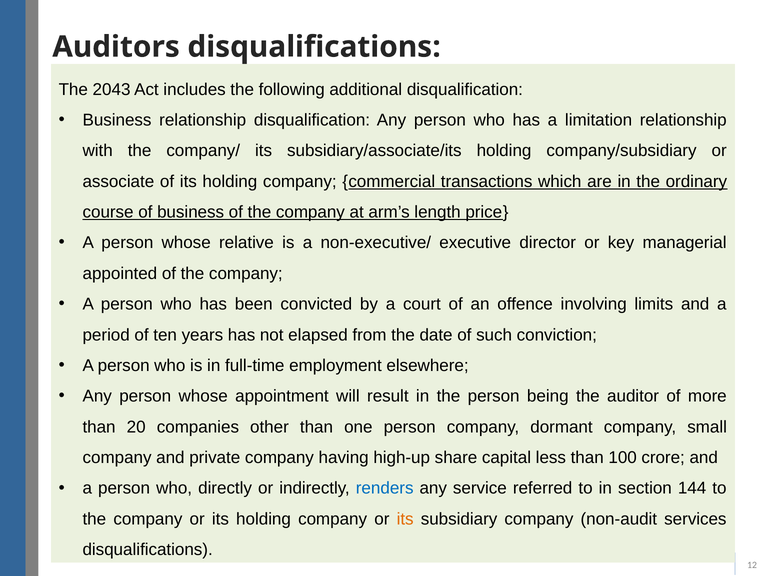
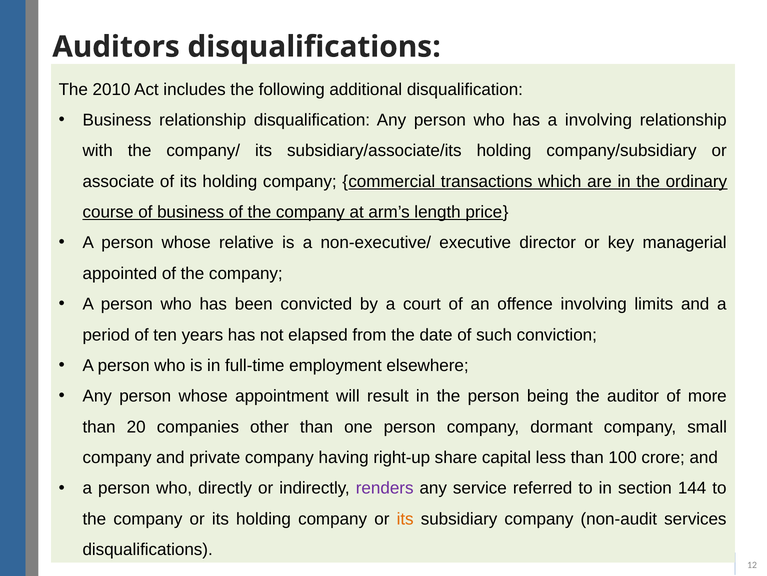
2043: 2043 -> 2010
a limitation: limitation -> involving
high-up: high-up -> right-up
renders colour: blue -> purple
